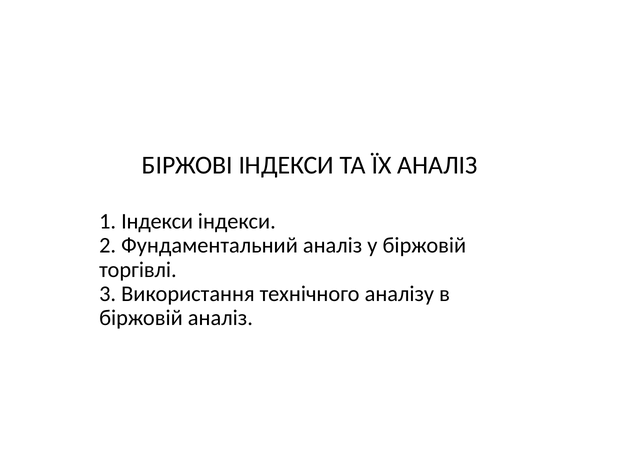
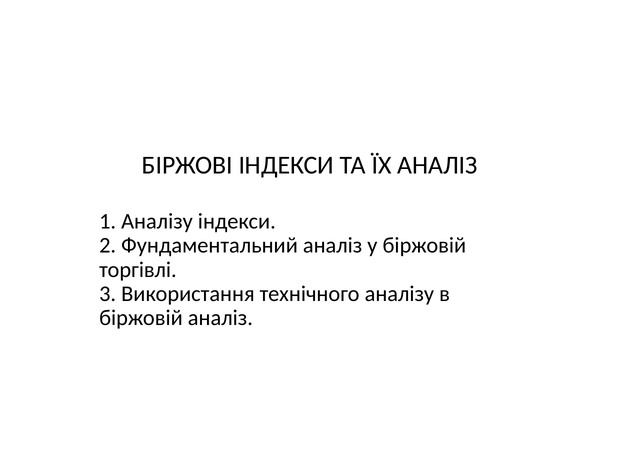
1 Індекси: Індекси -> Аналізу
